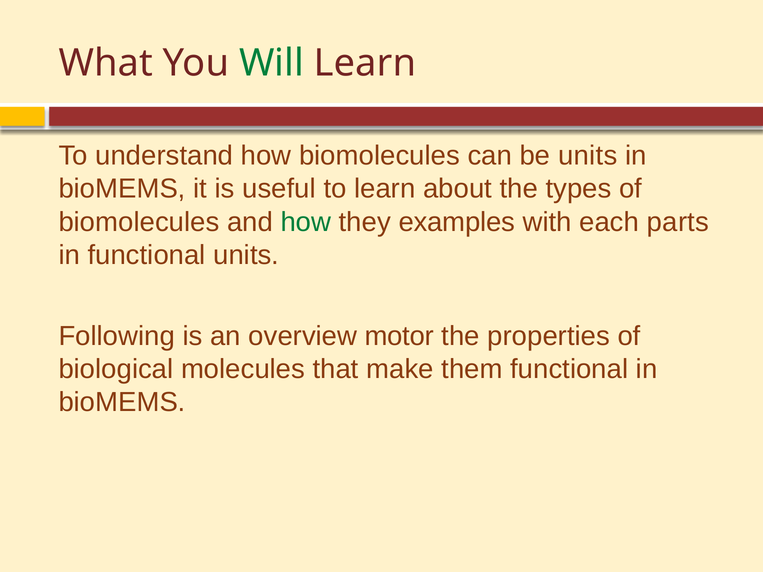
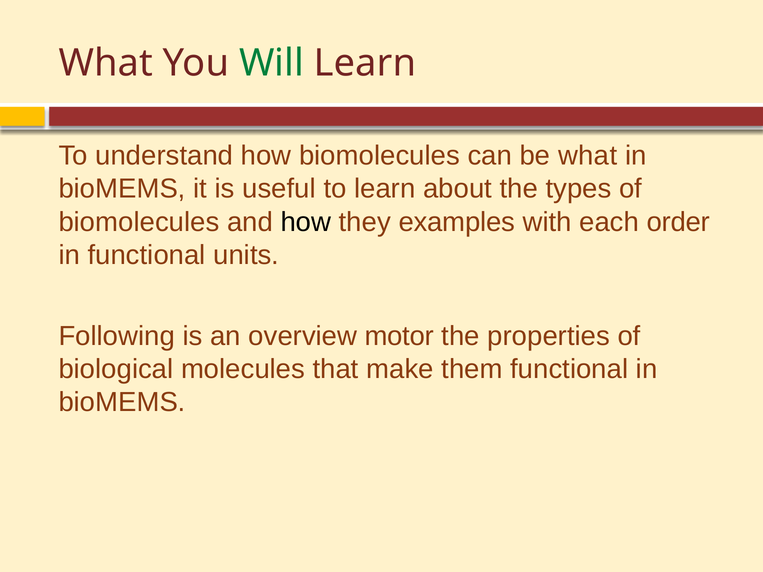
be units: units -> what
how at (306, 222) colour: green -> black
parts: parts -> order
